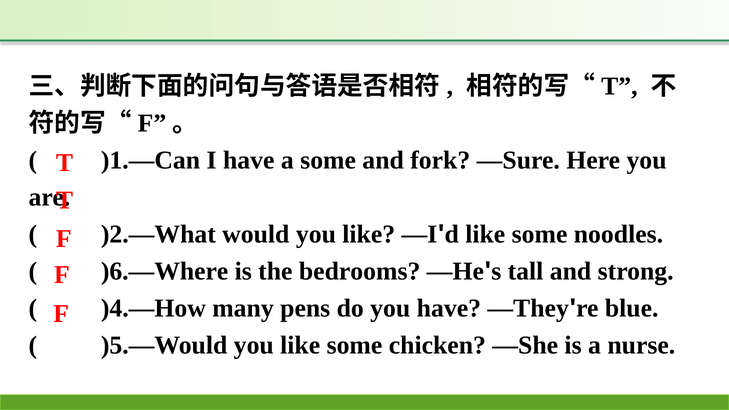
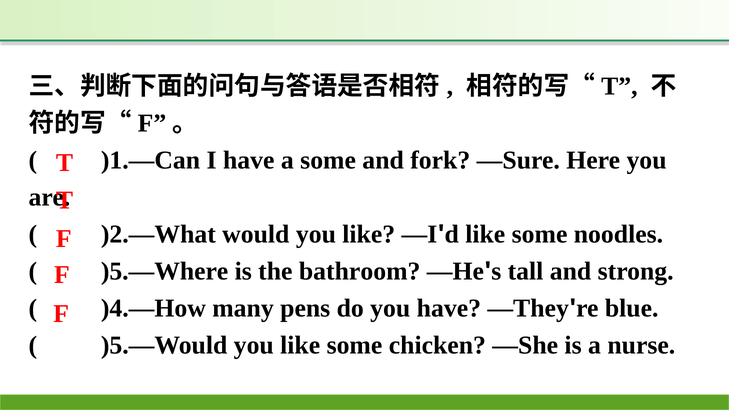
)6.—Where: )6.—Where -> )5.—Where
bedrooms: bedrooms -> bathroom
